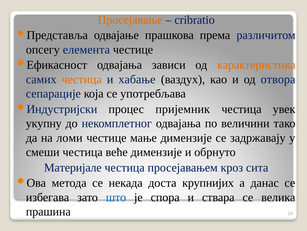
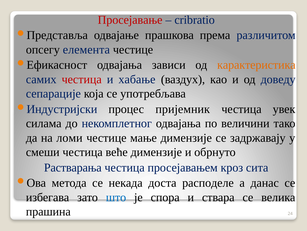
Просејавање colour: orange -> red
честица at (82, 79) colour: orange -> red
отвора: отвора -> доведу
укупну: укупну -> силама
Материјале: Материјале -> Растварања
крупнијих: крупнијих -> расподеле
